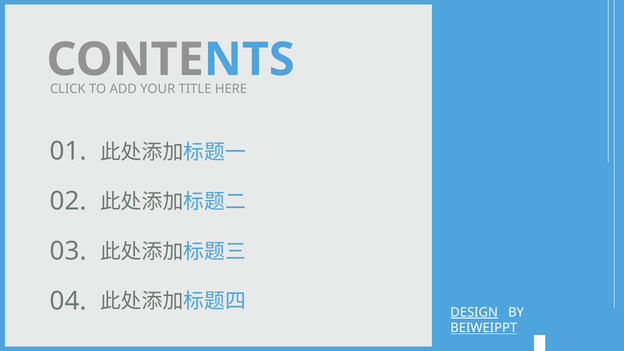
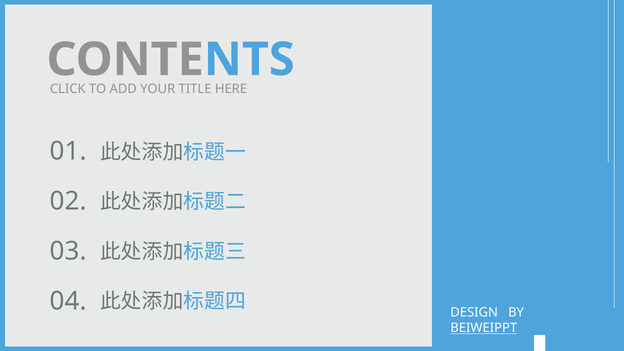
DESIGN underline: present -> none
